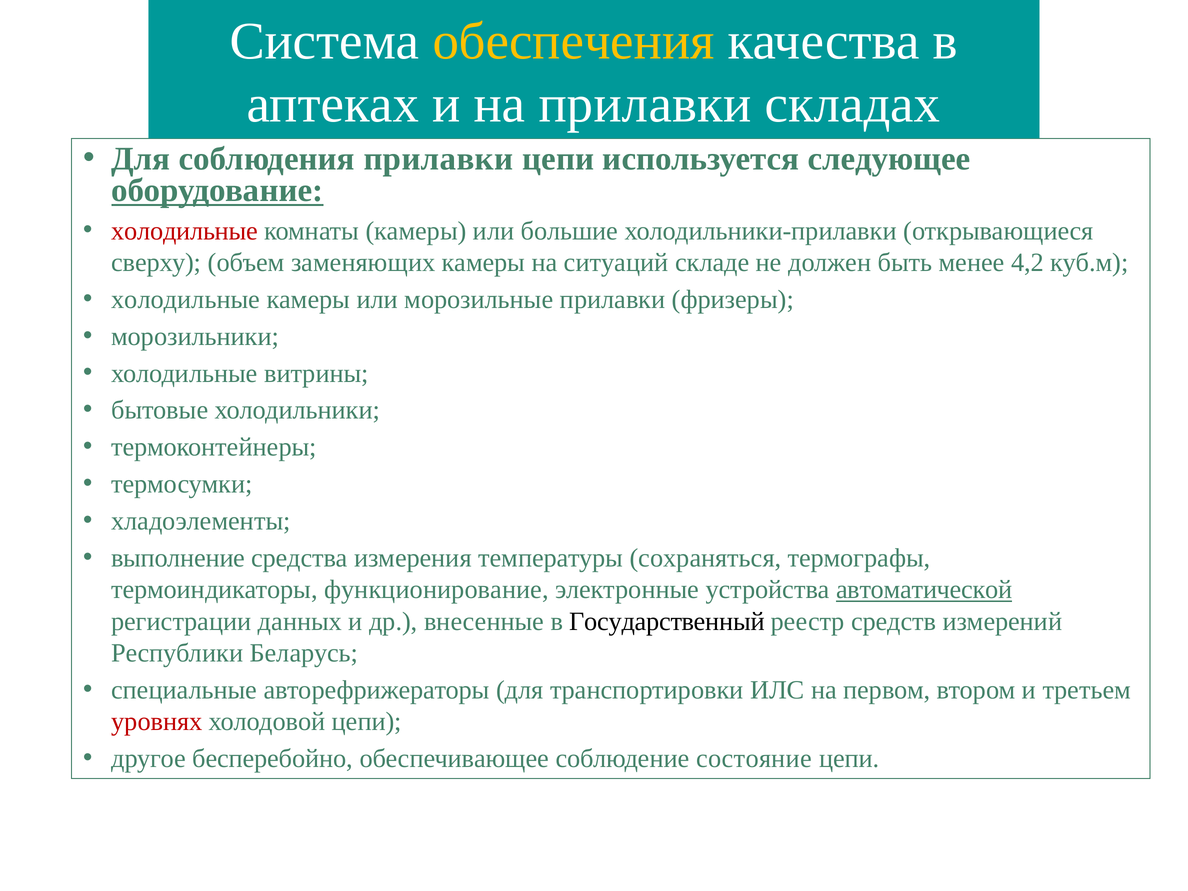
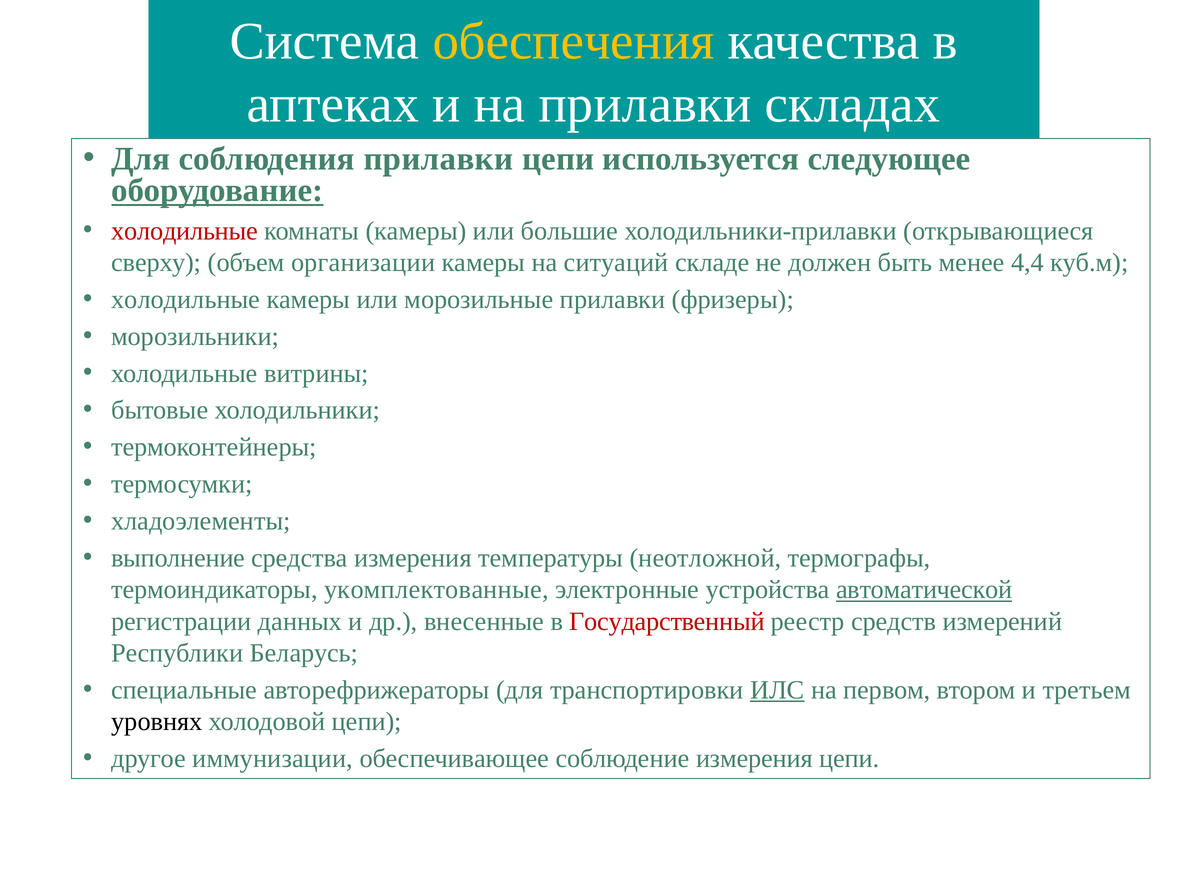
заменяющих: заменяющих -> организации
4,2: 4,2 -> 4,4
сохраняться: сохраняться -> неотложной
функционирование: функционирование -> укомплектованные
Государственный colour: black -> red
ИЛС underline: none -> present
уровнях colour: red -> black
бесперебойно: бесперебойно -> иммунизации
соблюдение состояние: состояние -> измерения
